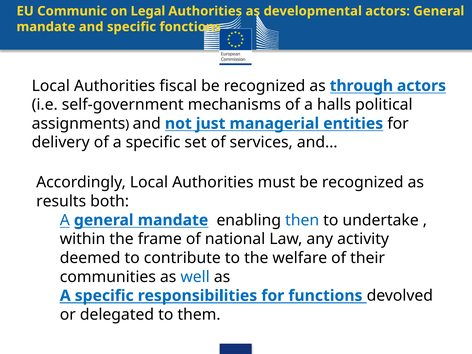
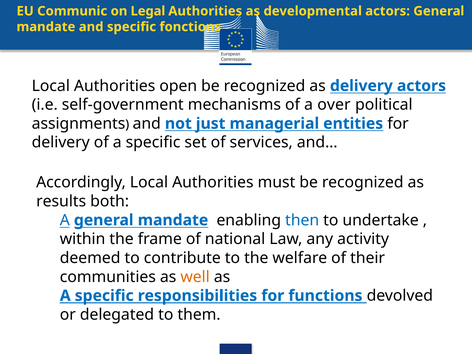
fiscal: fiscal -> open
as through: through -> delivery
halls: halls -> over
well colour: blue -> orange
